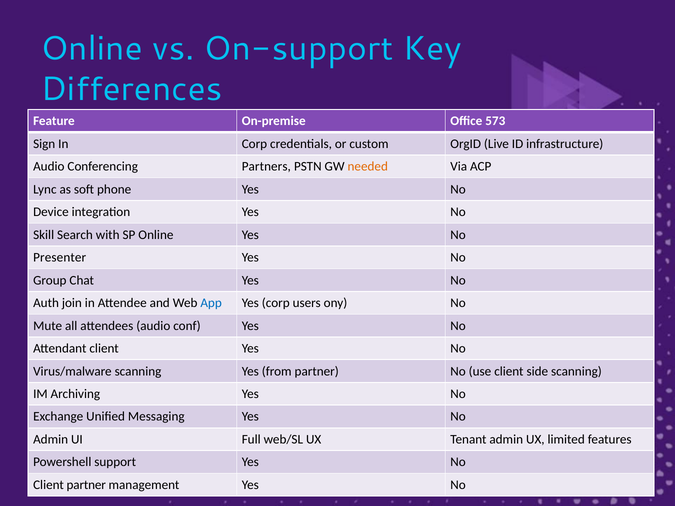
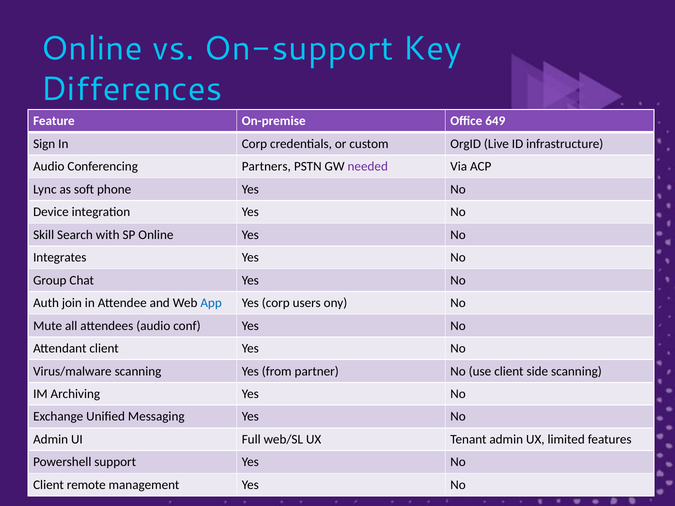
573: 573 -> 649
needed colour: orange -> purple
Presenter: Presenter -> Integrates
Client partner: partner -> remote
